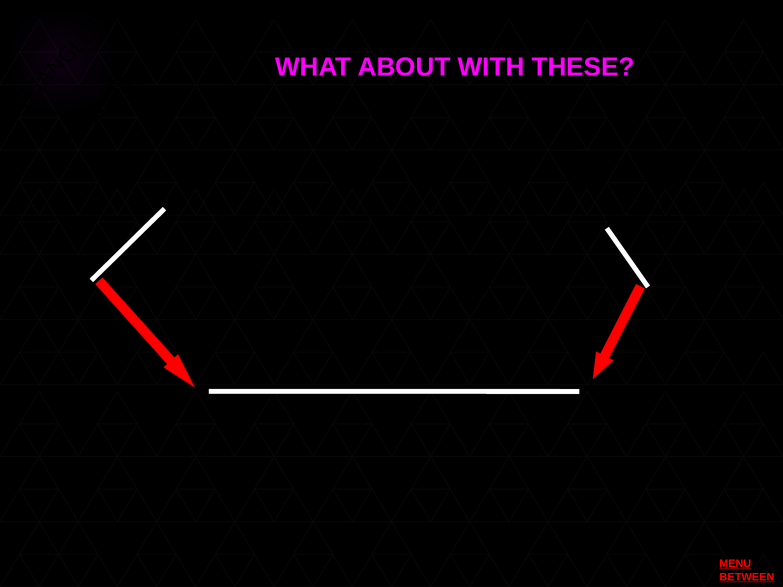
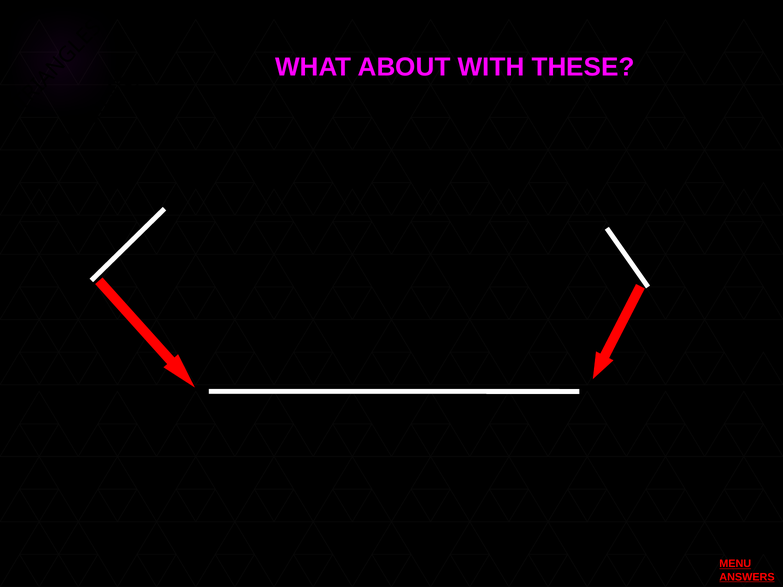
BETWEEN: BETWEEN -> ANSWERS
